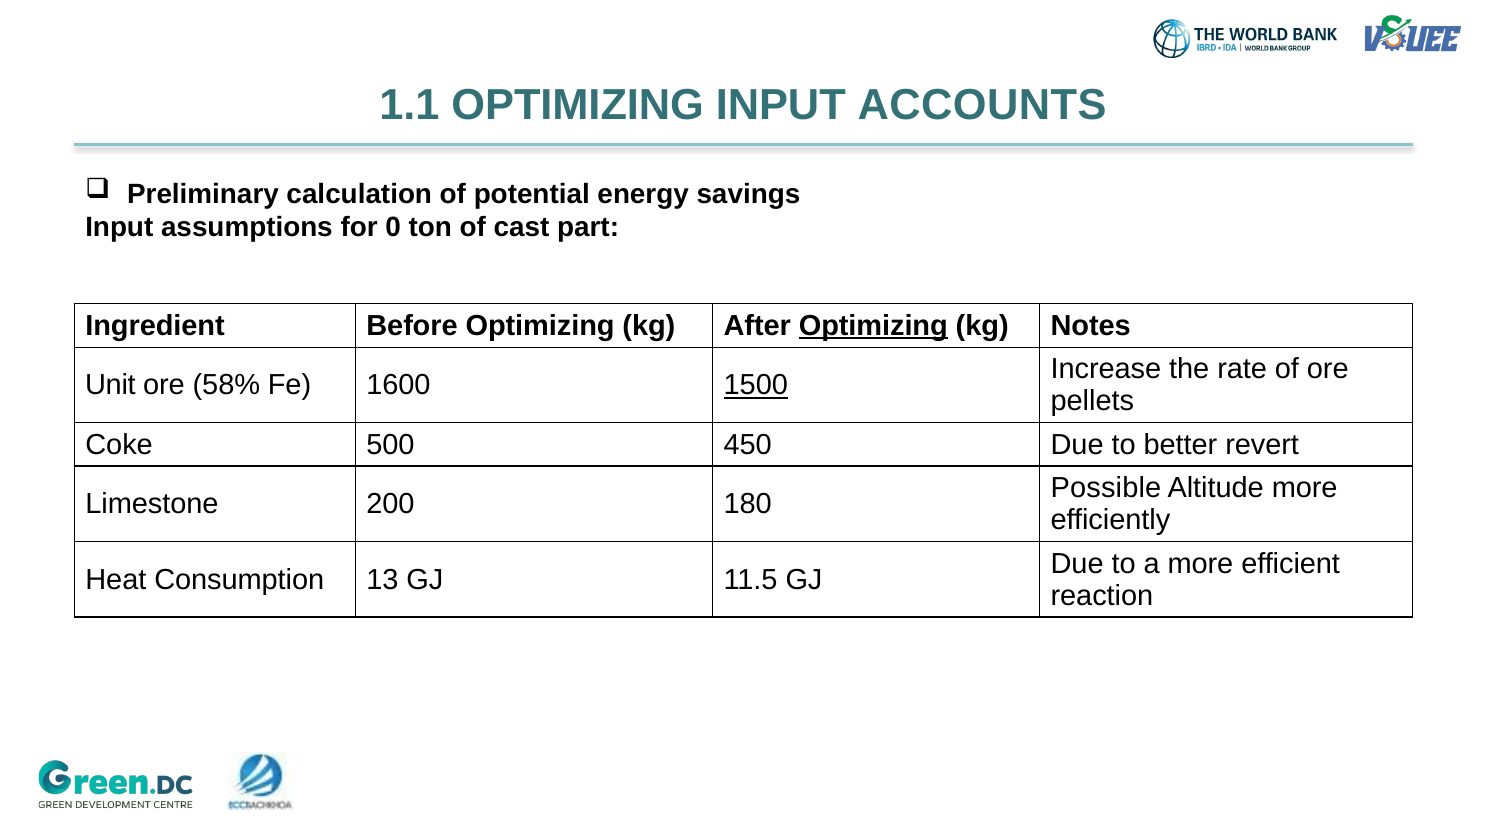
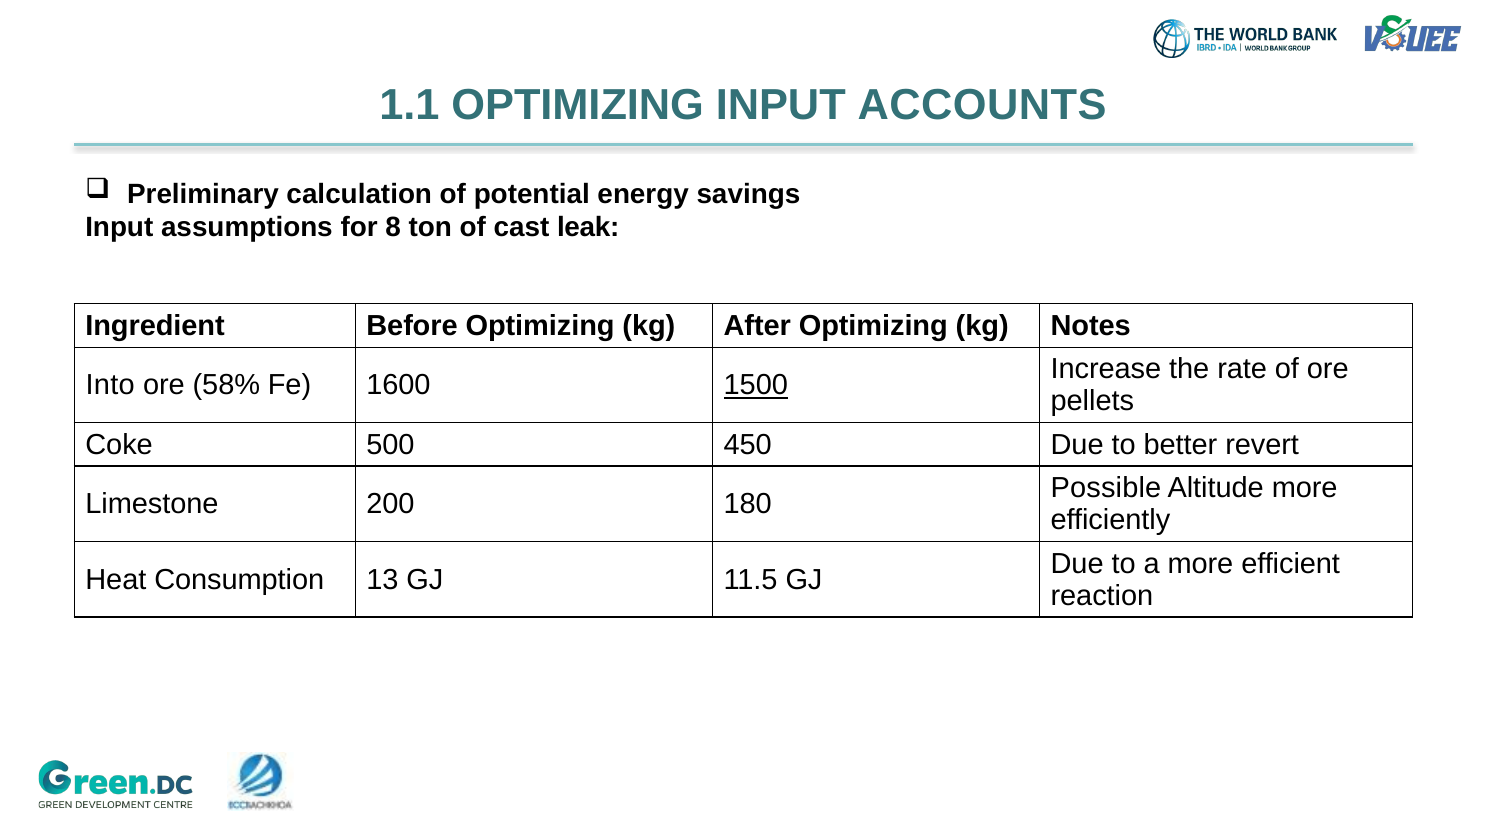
0: 0 -> 8
part: part -> leak
Optimizing at (873, 326) underline: present -> none
Unit: Unit -> Into
